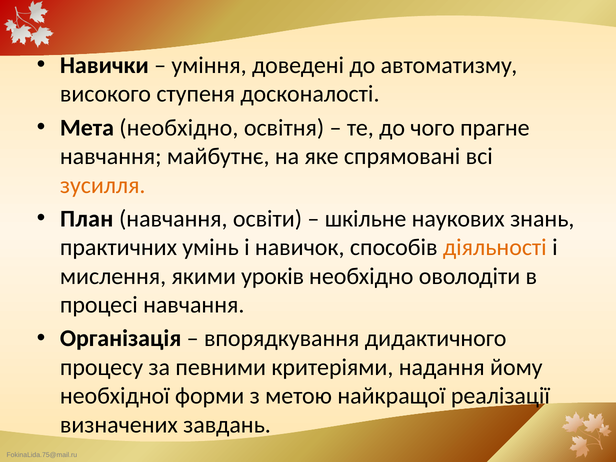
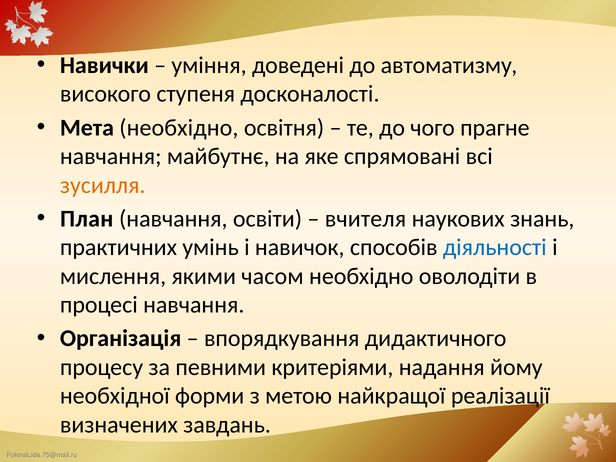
шкільне: шкільне -> вчителя
діяльності colour: orange -> blue
уроків: уроків -> часом
